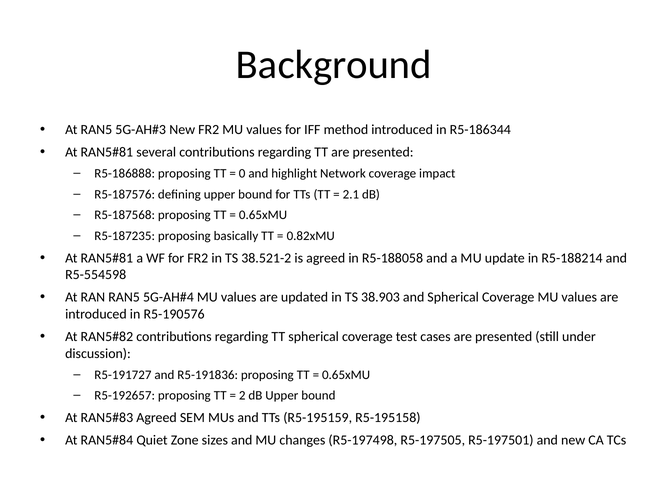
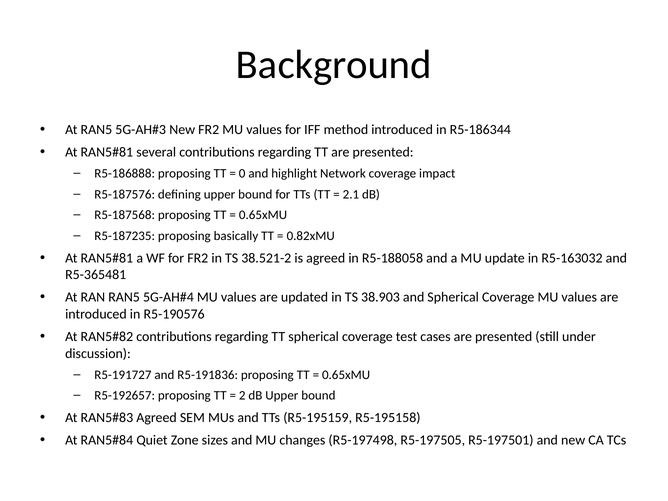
R5-188214: R5-188214 -> R5-163032
R5-554598: R5-554598 -> R5-365481
